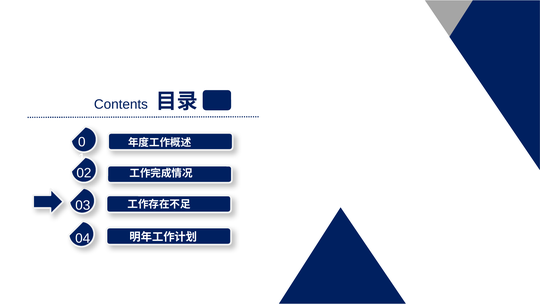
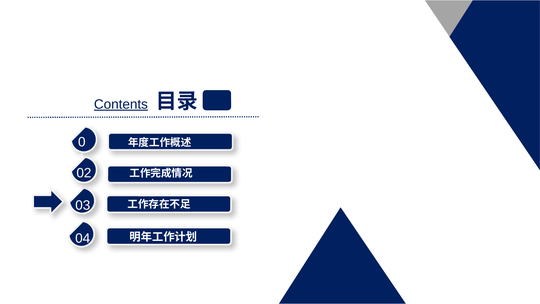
Contents underline: none -> present
